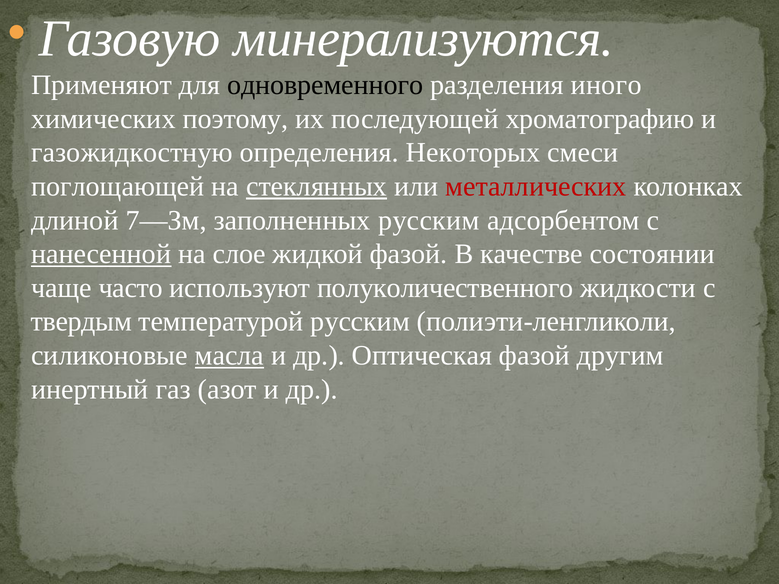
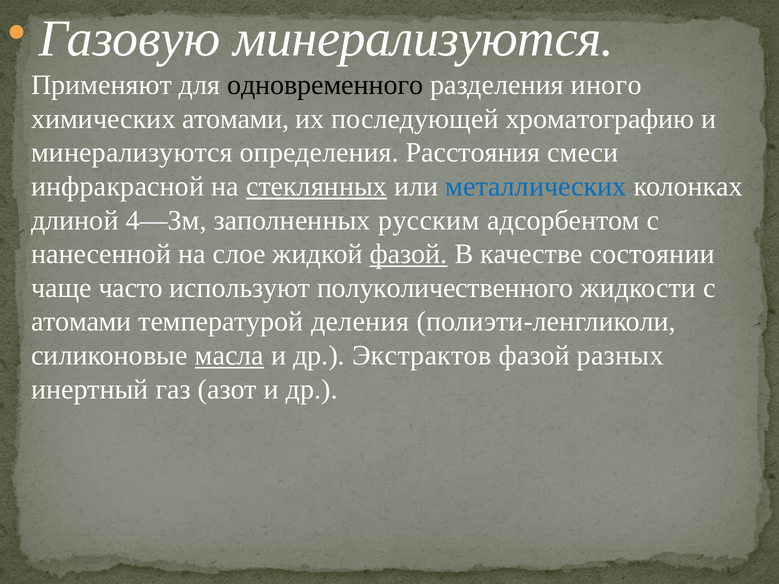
химических поэтому: поэтому -> атомами
газожидкостную at (132, 153): газожидкостную -> минерализуются
Некоторых: Некоторых -> Расстояния
поглощающей: поглощающей -> инфракрасной
металлических colour: red -> blue
7—Зм: 7—Зм -> 4—Зм
нанесенной underline: present -> none
фазой at (409, 254) underline: none -> present
твердым at (81, 322): твердым -> атомами
температурой русским: русским -> деления
Оптическая: Оптическая -> Экстрактов
другим: другим -> разных
